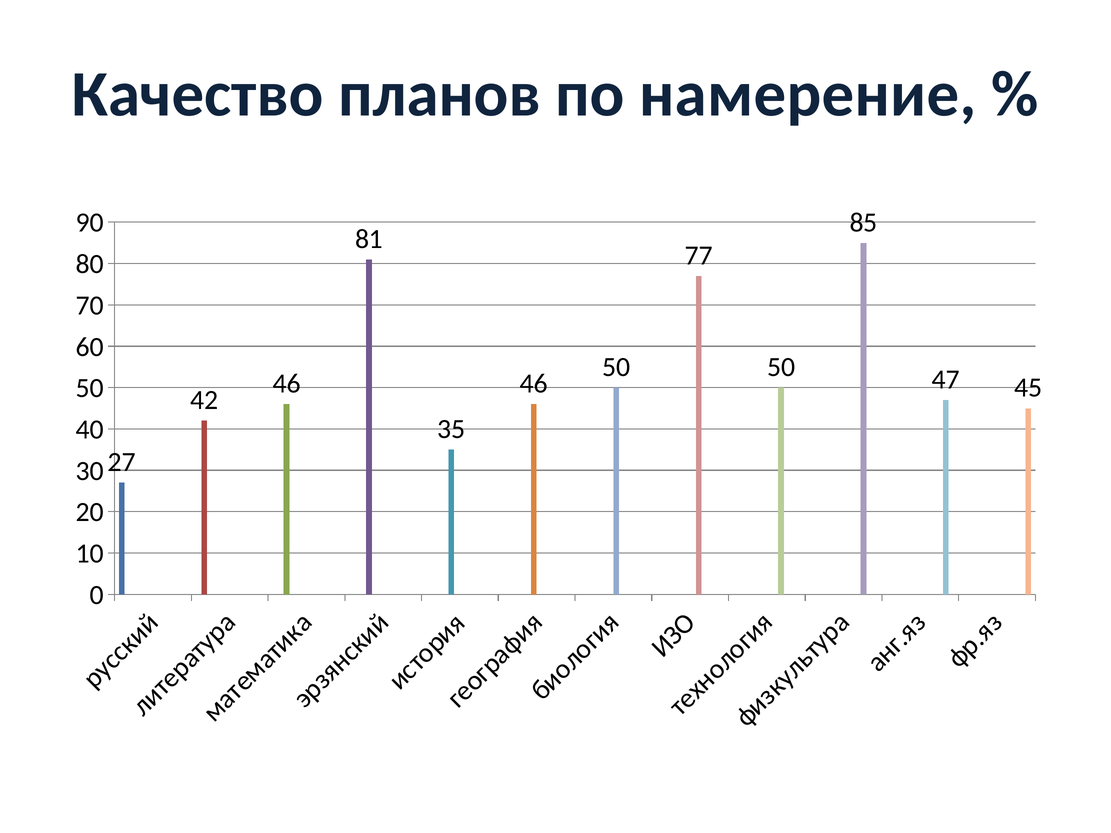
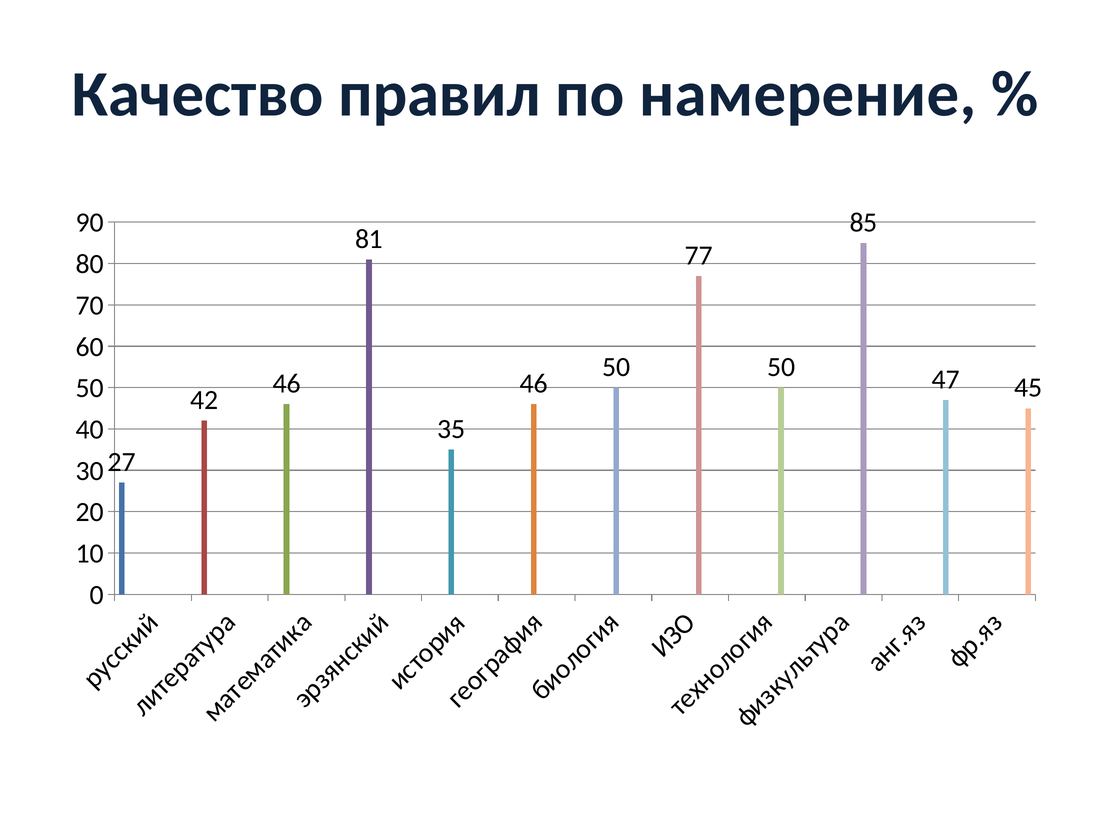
планов: планов -> правил
